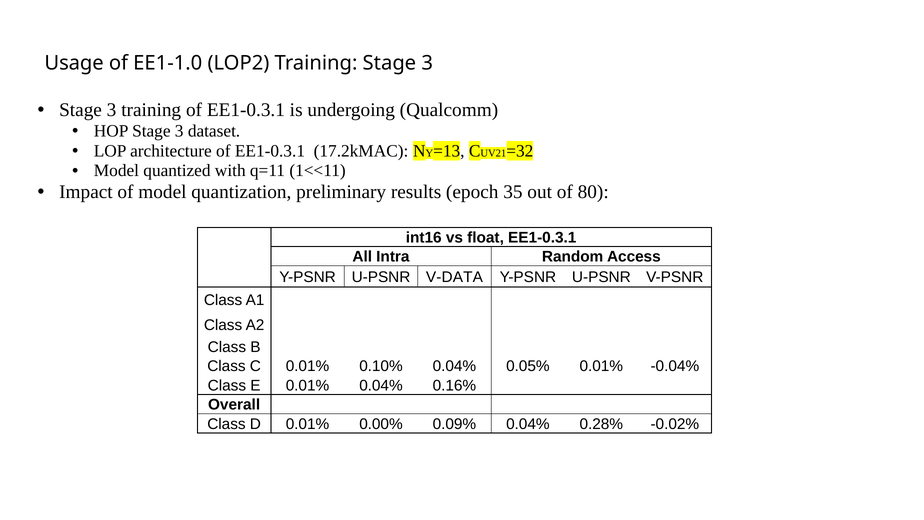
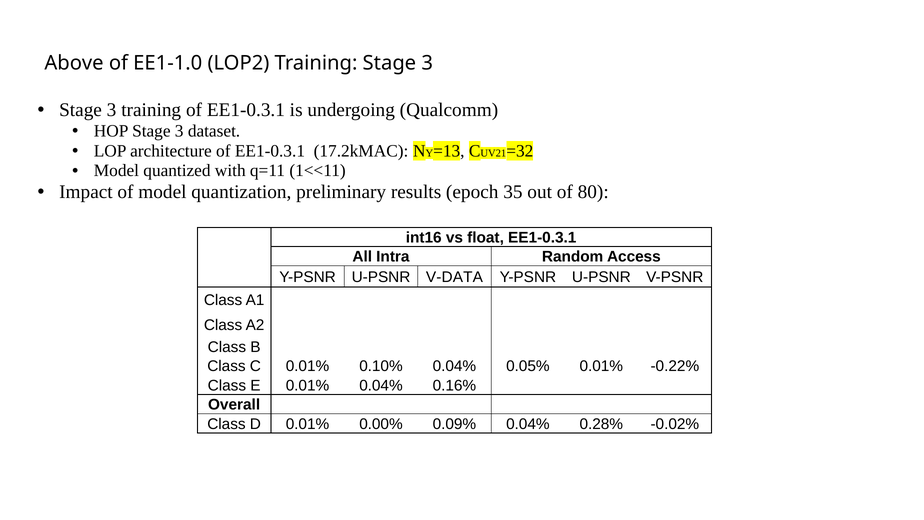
Usage: Usage -> Above
-0.04%: -0.04% -> -0.22%
